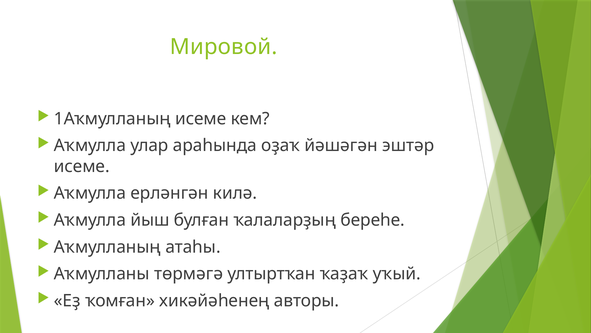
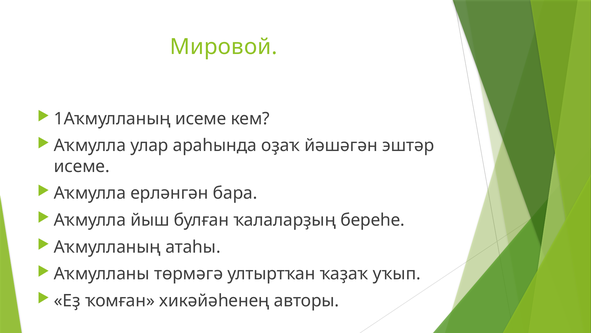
килә: килә -> бара
уҡый: уҡый -> уҡып
